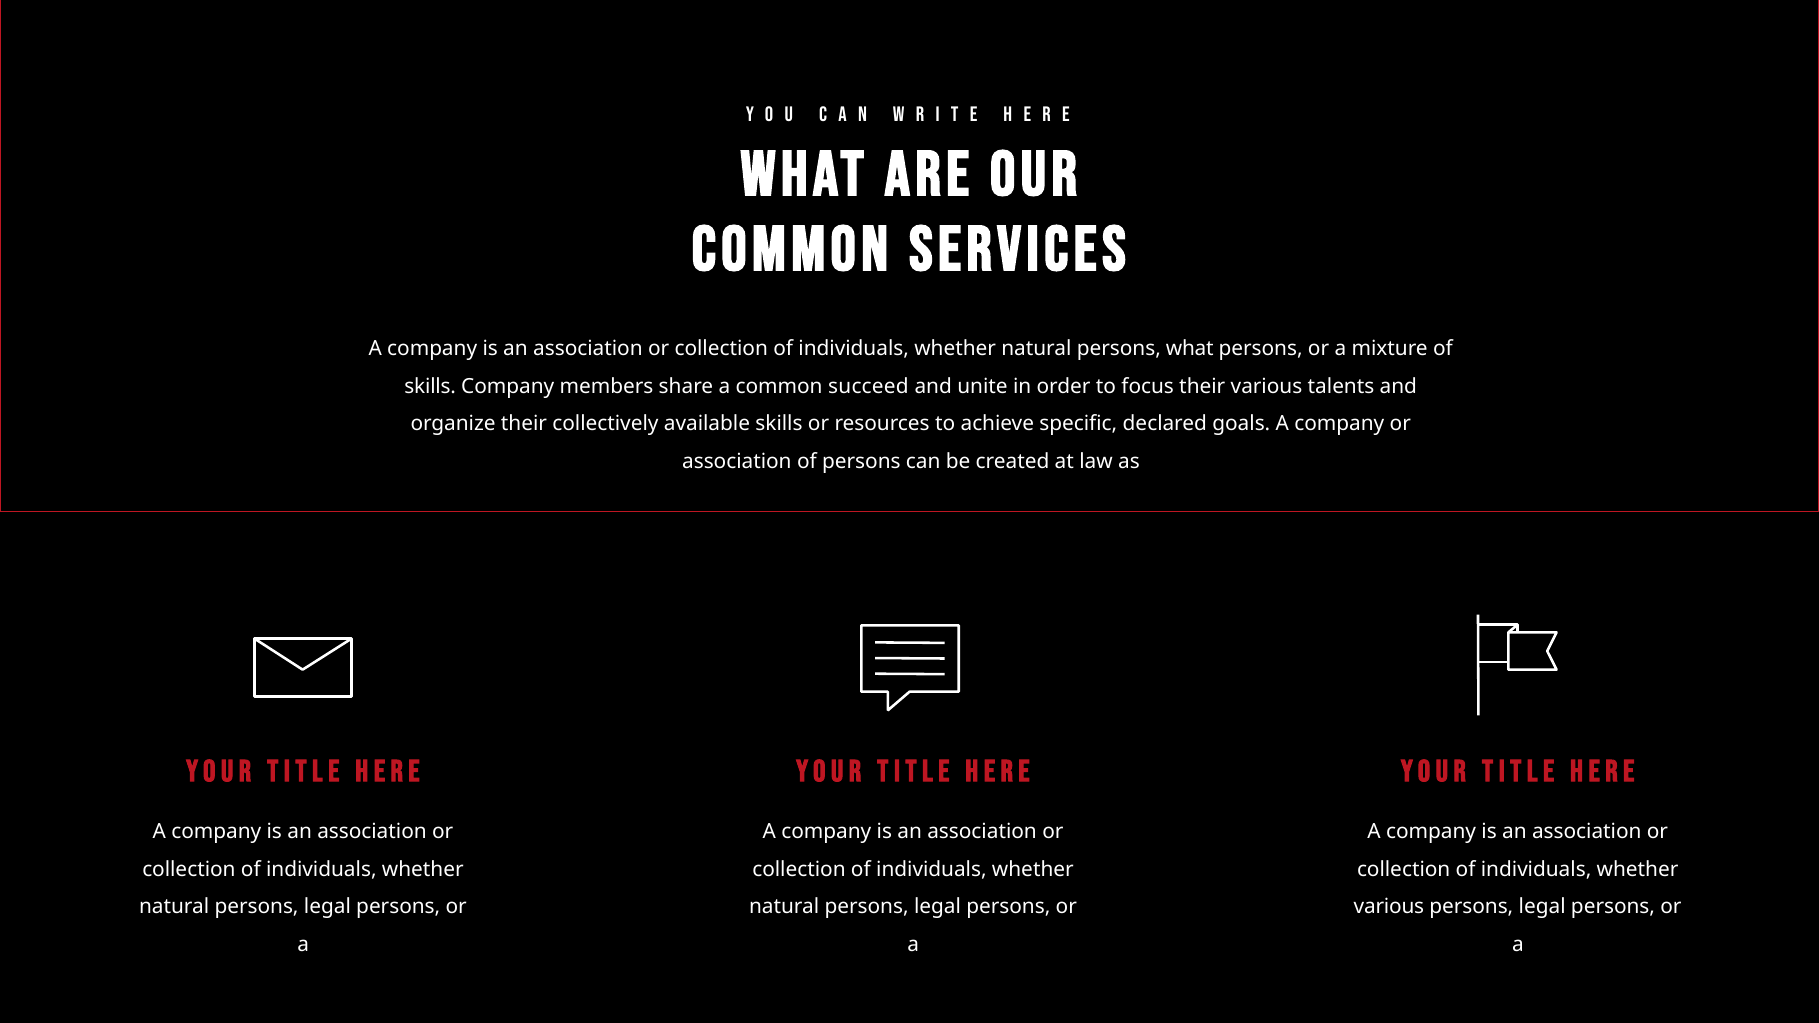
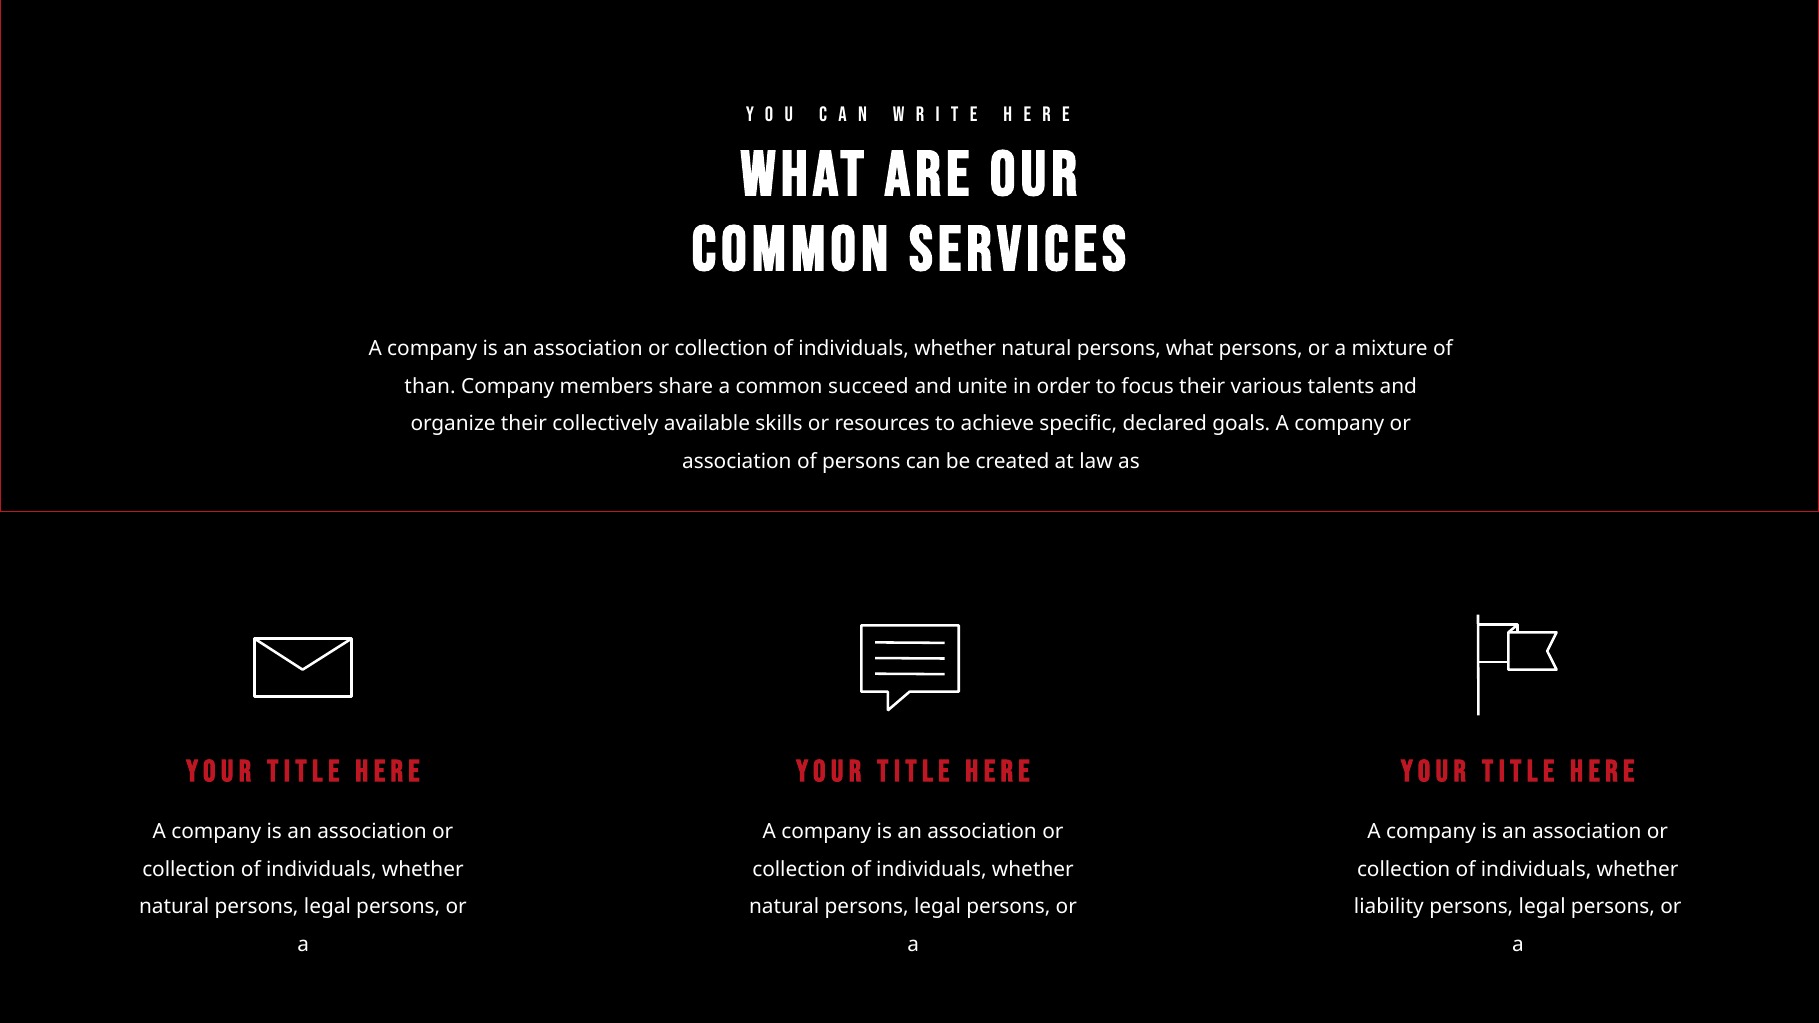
skills at (430, 386): skills -> than
various at (1389, 907): various -> liability
